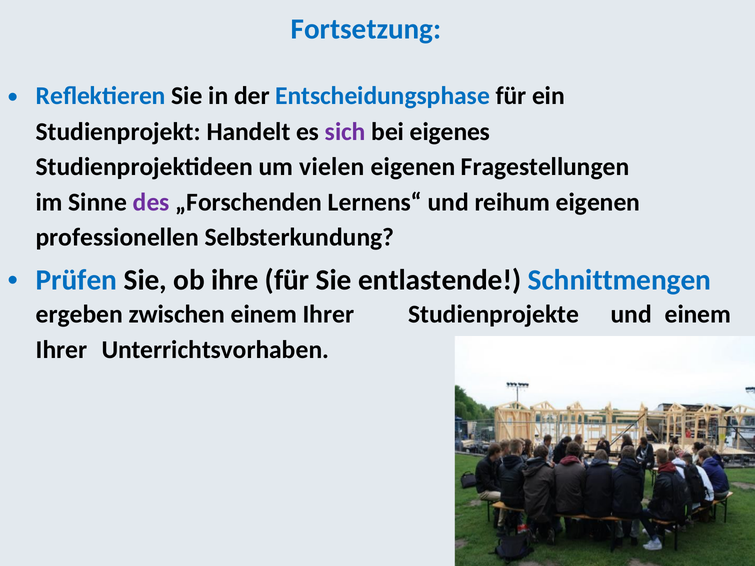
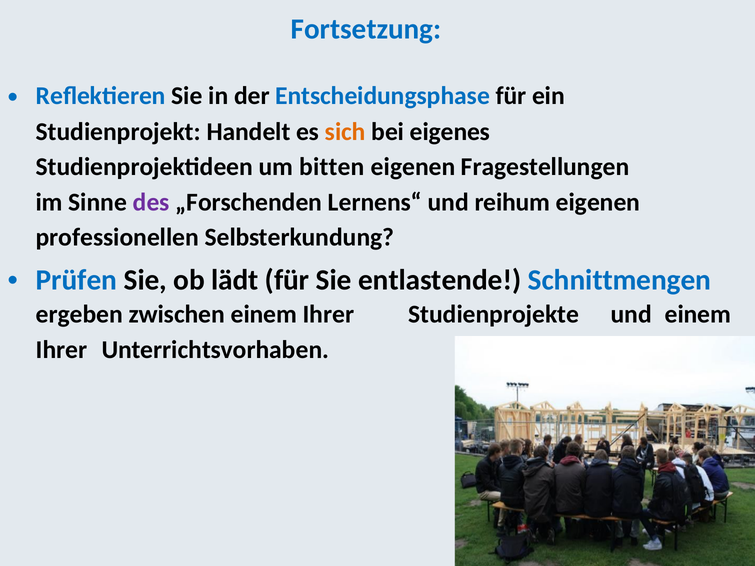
sich colour: purple -> orange
vielen: vielen -> bitten
ihre: ihre -> lädt
